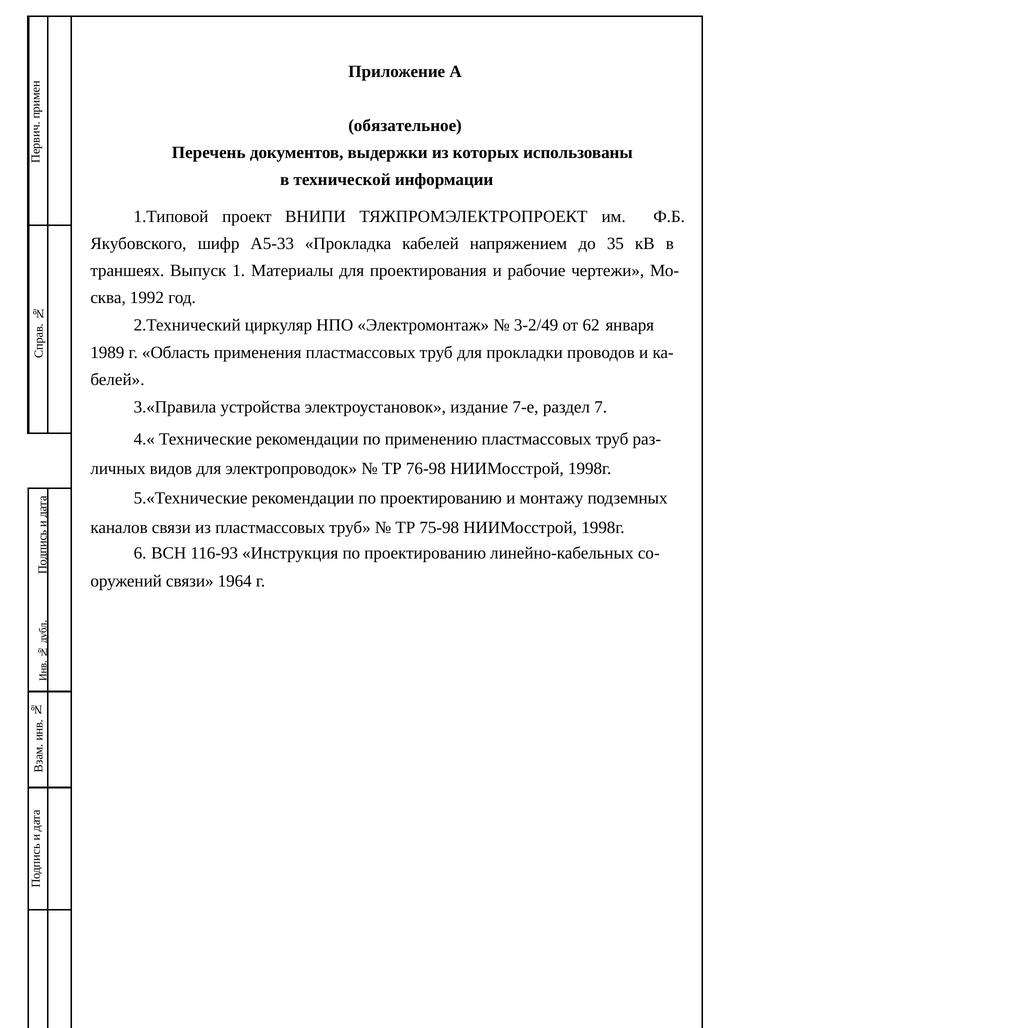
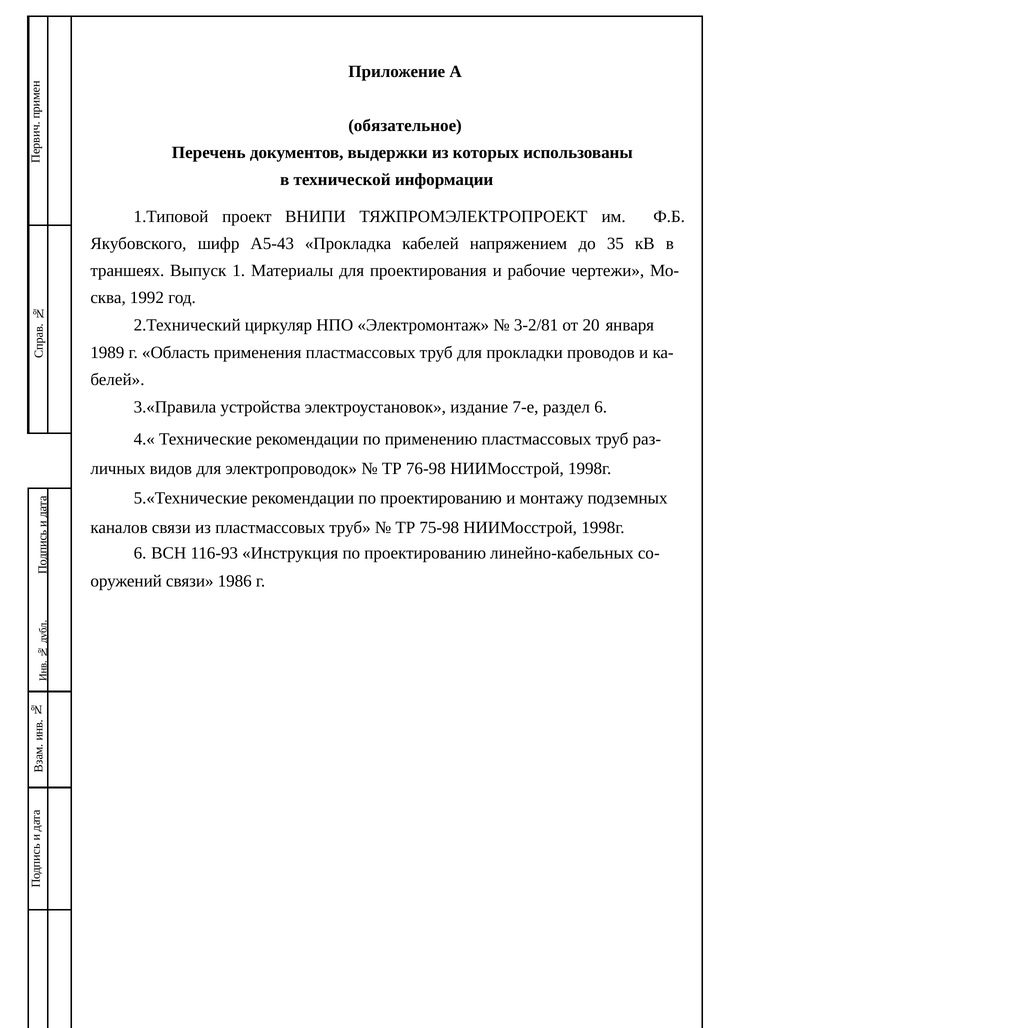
А5-33: А5-33 -> А5-43
3-2/49: 3-2/49 -> 3-2/81
62: 62 -> 20
раздел 7: 7 -> 6
1964: 1964 -> 1986
